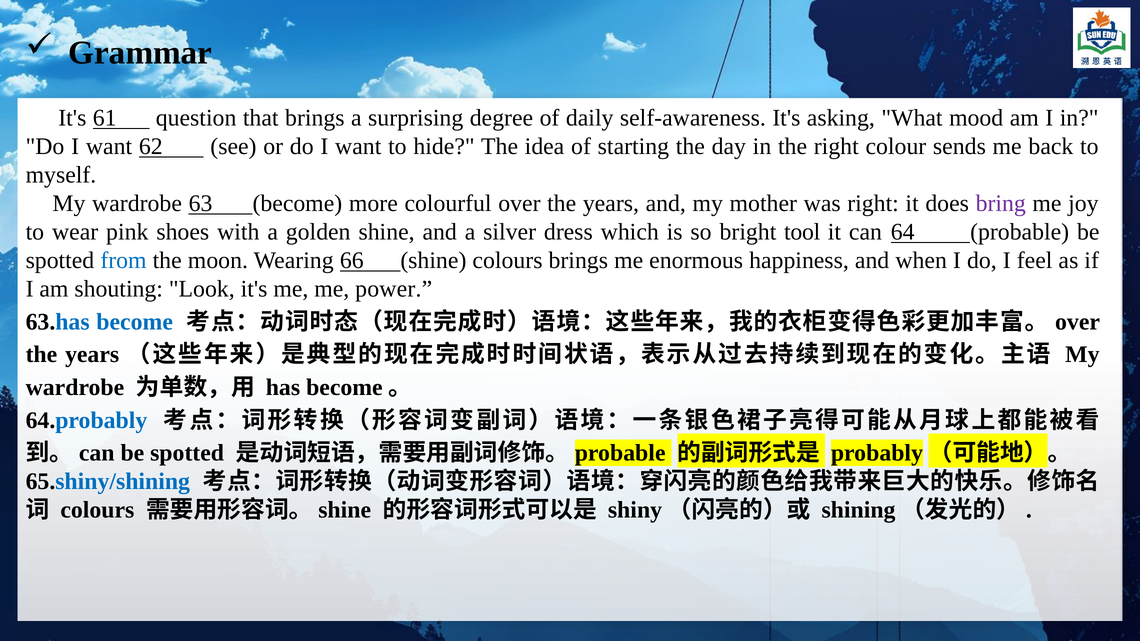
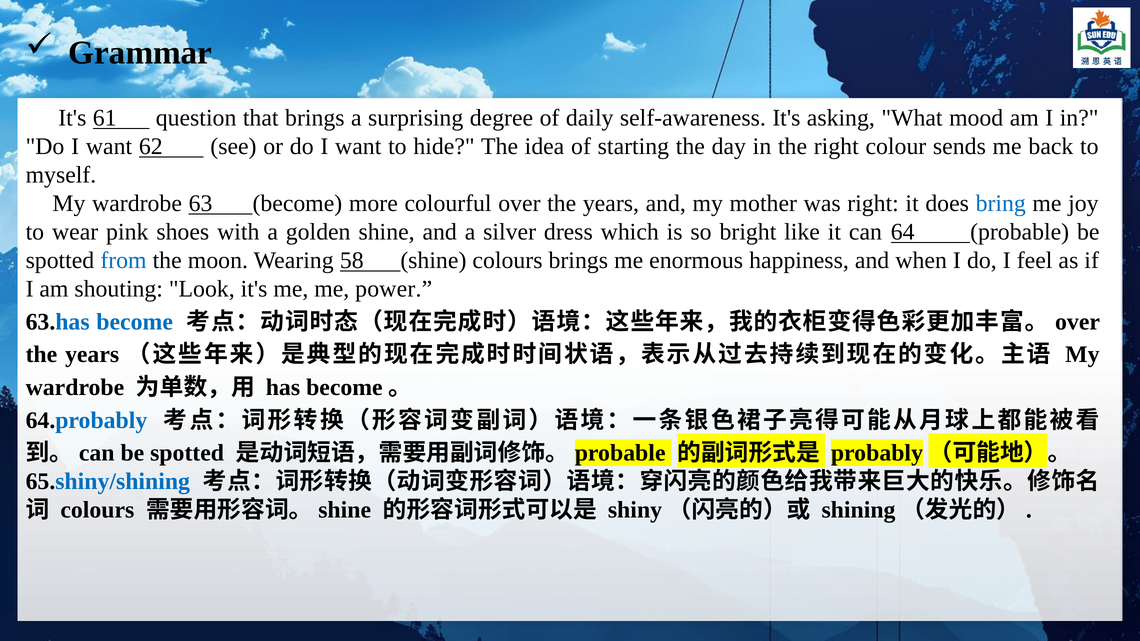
bring colour: purple -> blue
tool: tool -> like
66: 66 -> 58
